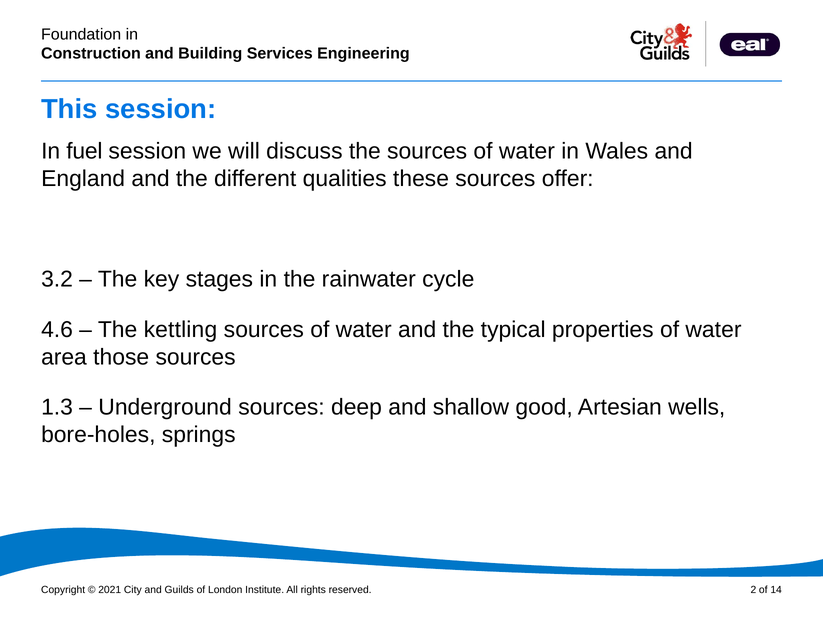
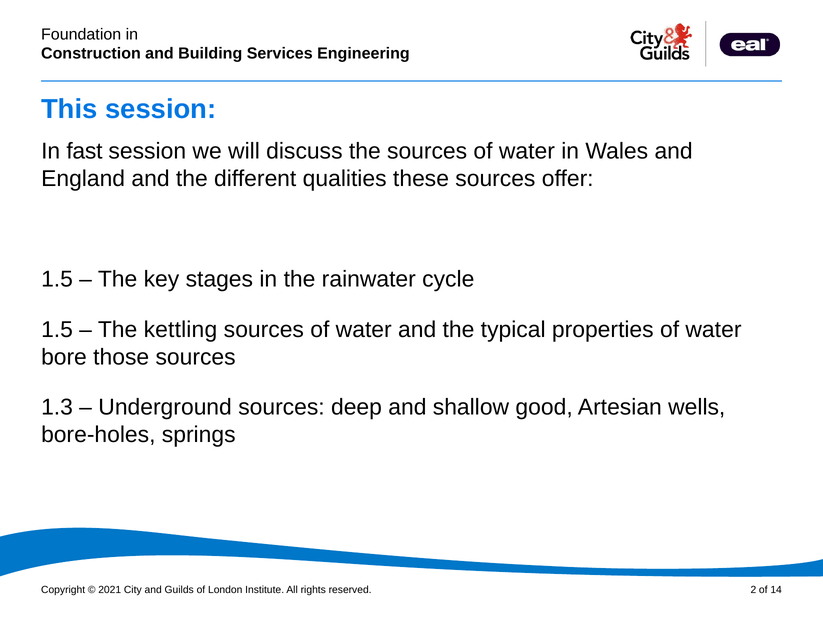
fuel: fuel -> fast
3.2 at (57, 279): 3.2 -> 1.5
4.6 at (57, 330): 4.6 -> 1.5
area: area -> bore
